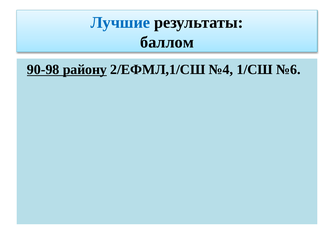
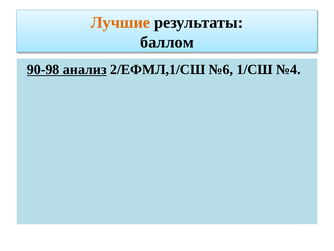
Лучшие colour: blue -> orange
району: району -> анализ
№4: №4 -> №6
№6: №6 -> №4
